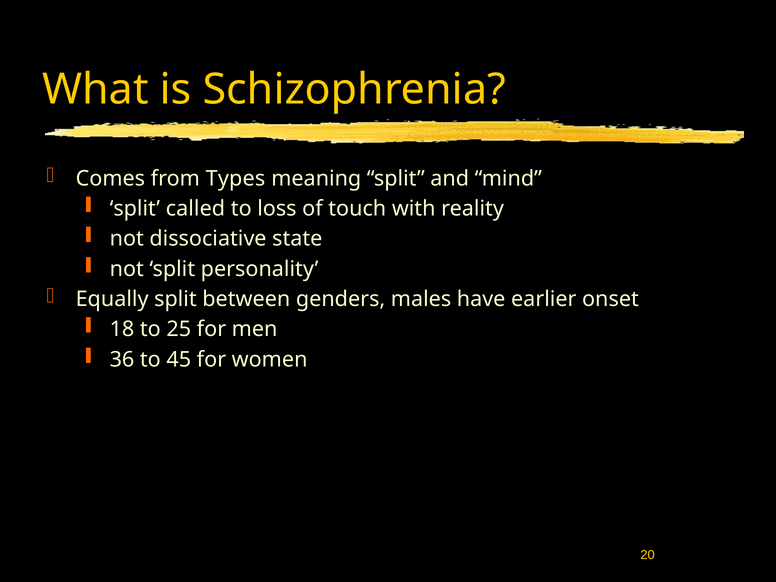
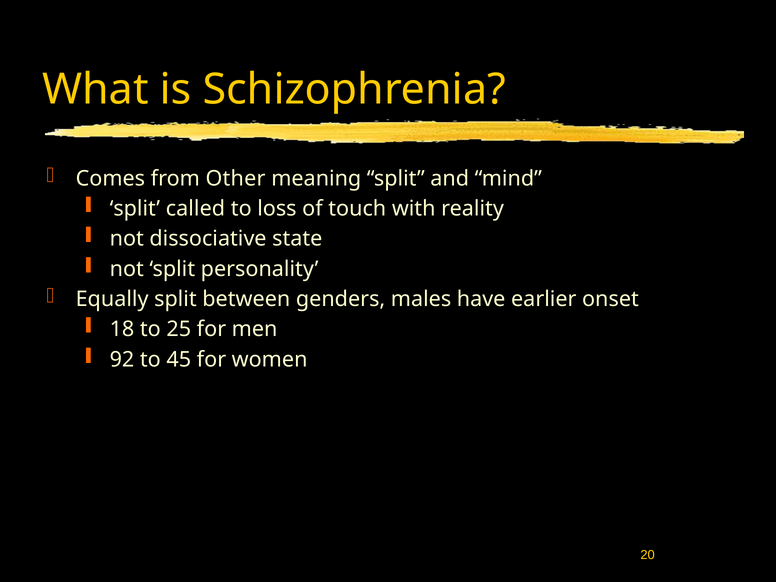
Types: Types -> Other
36: 36 -> 92
